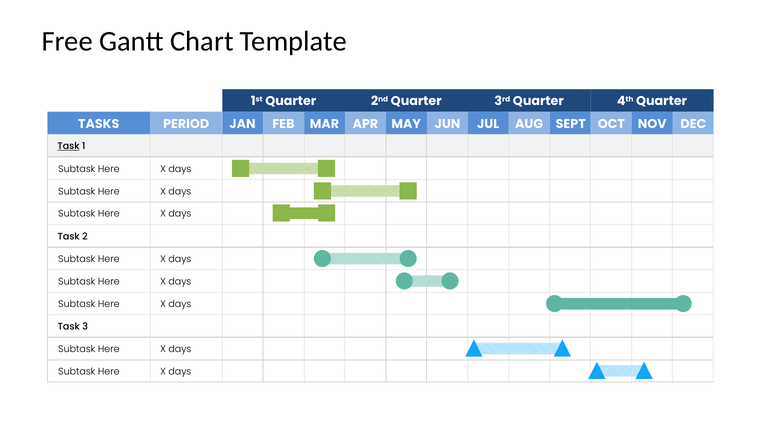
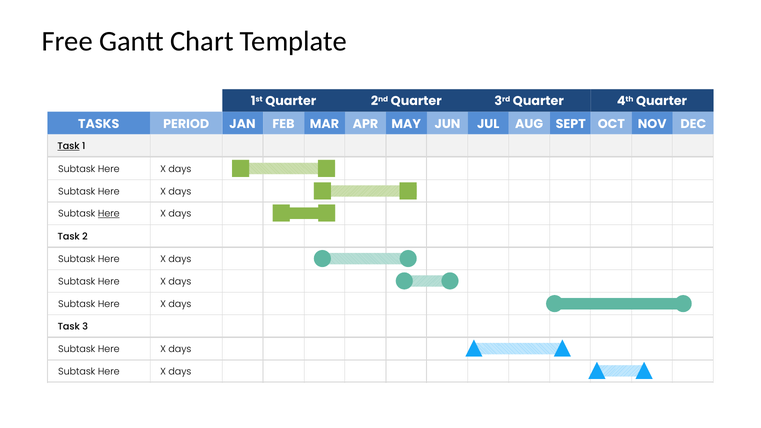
Here at (109, 214) underline: none -> present
